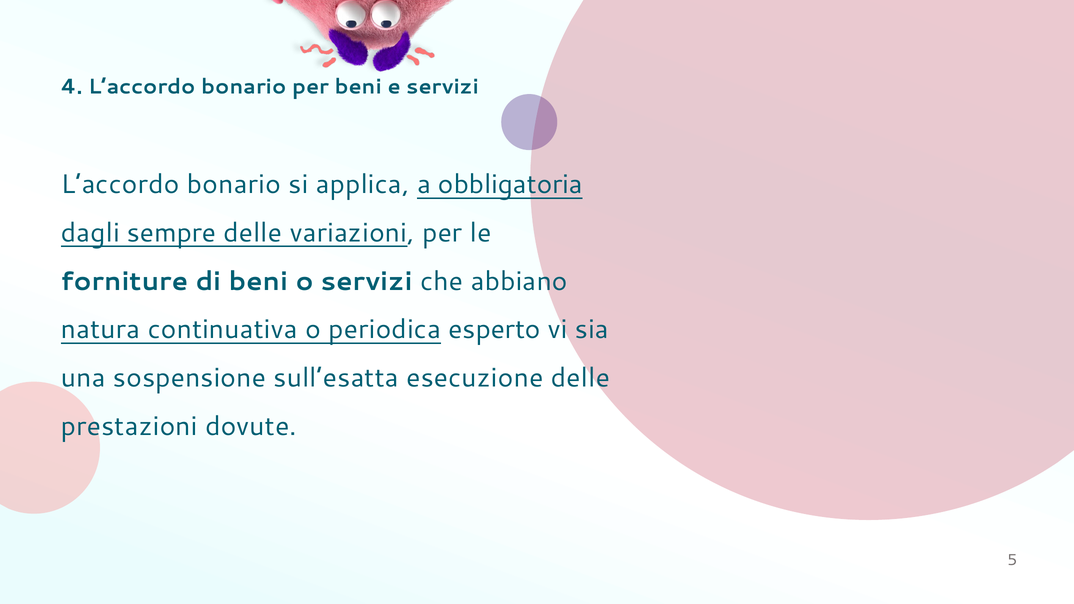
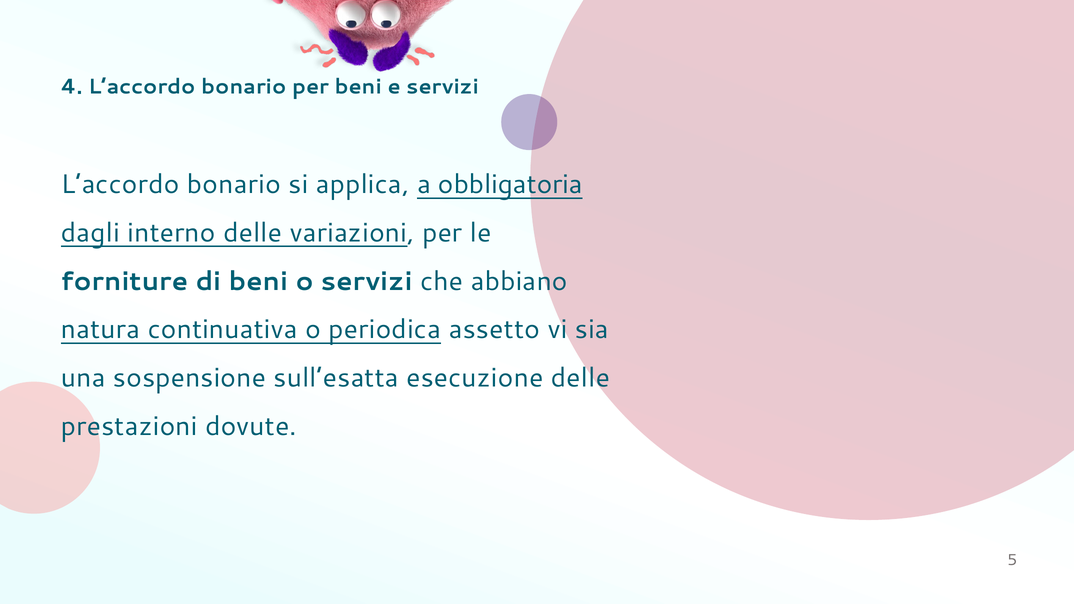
sempre: sempre -> interno
esperto: esperto -> assetto
